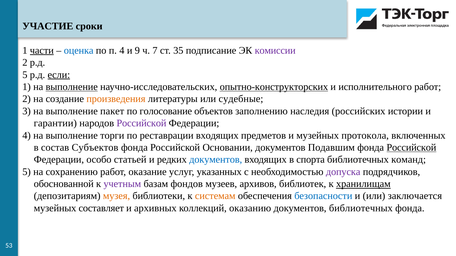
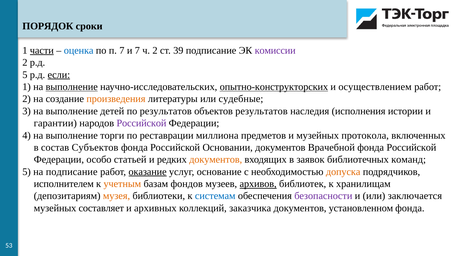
УЧАСТИЕ: УЧАСТИЕ -> ПОРЯДОК
п 4: 4 -> 7
и 9: 9 -> 7
ч 7: 7 -> 2
35: 35 -> 39
исполнительного: исполнительного -> осуществлением
пакет: пакет -> детей
по голосование: голосование -> результатов
объектов заполнению: заполнению -> результатов
российских: российских -> исполнения
реставрации входящих: входящих -> миллиона
Подавшим: Подавшим -> Врачебной
Российской at (411, 148) underline: present -> none
документов at (216, 160) colour: blue -> orange
спорта: спорта -> заявок
на сохранению: сохранению -> подписание
оказание underline: none -> present
указанных: указанных -> основание
допуска colour: purple -> orange
обоснованной: обоснованной -> исполнителем
учетным colour: purple -> orange
архивов underline: none -> present
хранилищам underline: present -> none
системам colour: orange -> blue
безопасности colour: blue -> purple
оказанию: оказанию -> заказчика
документов библиотечных: библиотечных -> установленном
